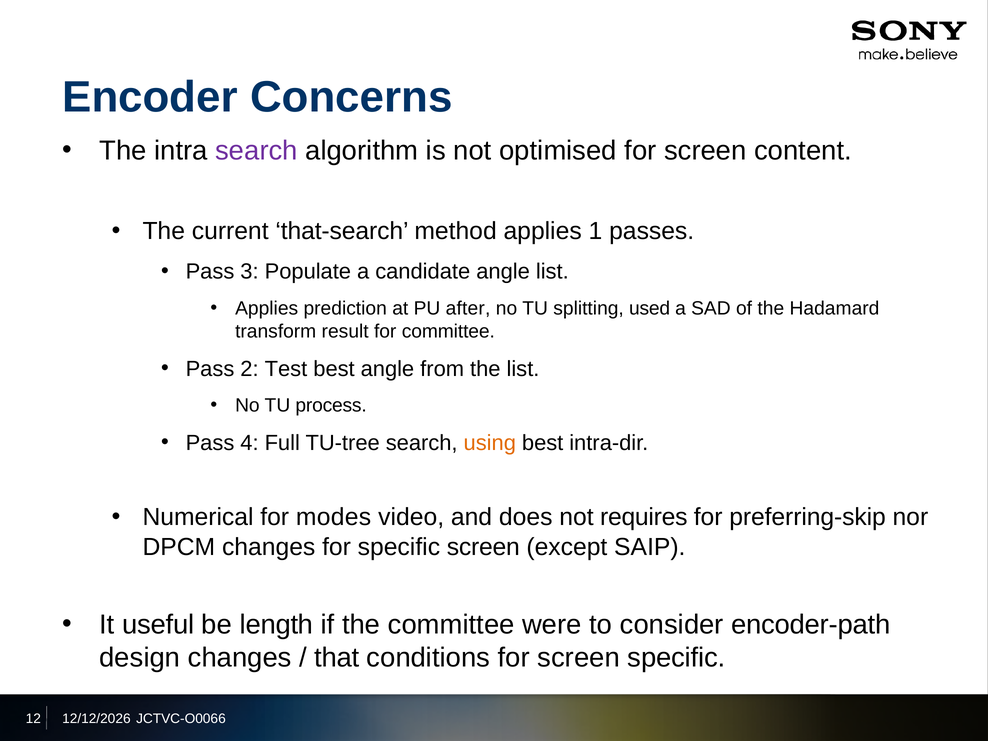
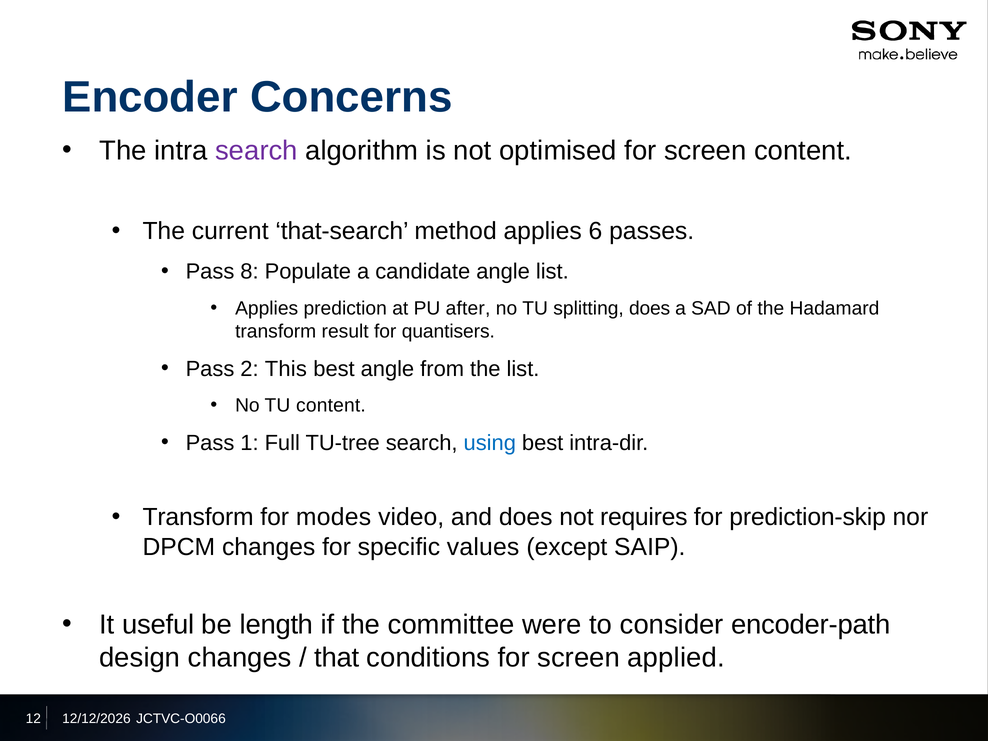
1: 1 -> 6
3: 3 -> 8
splitting used: used -> does
for committee: committee -> quantisers
Test: Test -> This
TU process: process -> content
4: 4 -> 1
using colour: orange -> blue
Numerical at (198, 517): Numerical -> Transform
preferring-skip: preferring-skip -> prediction-skip
specific screen: screen -> values
screen specific: specific -> applied
